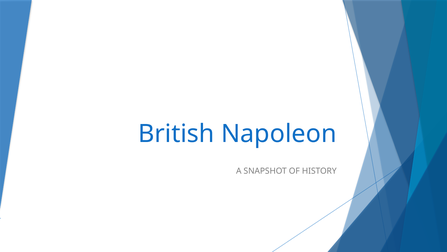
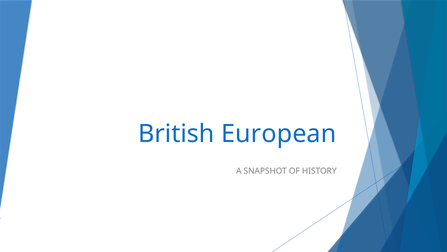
Napoleon: Napoleon -> European
